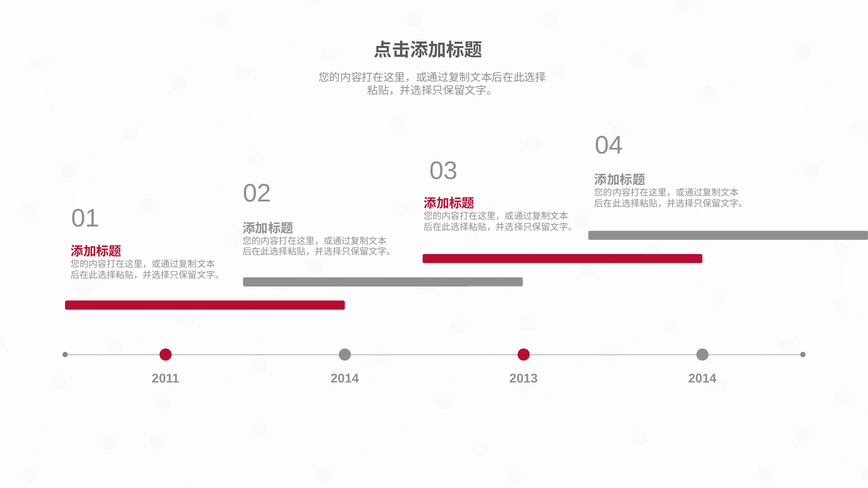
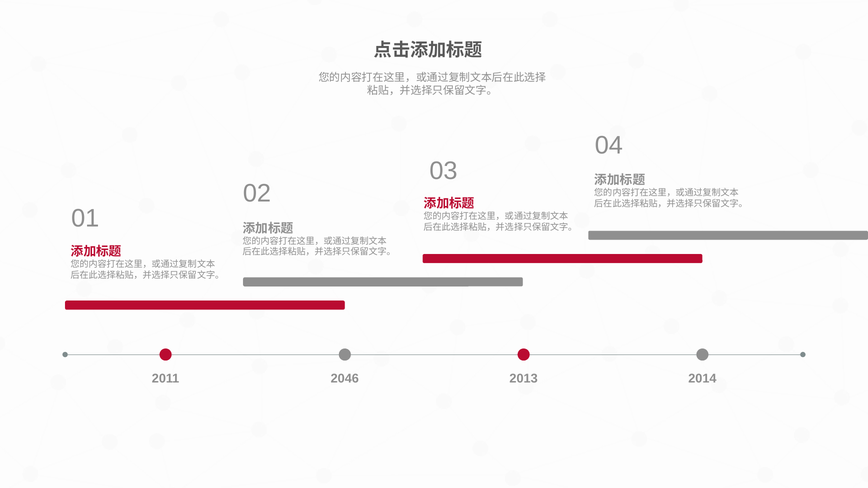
2011 2014: 2014 -> 2046
